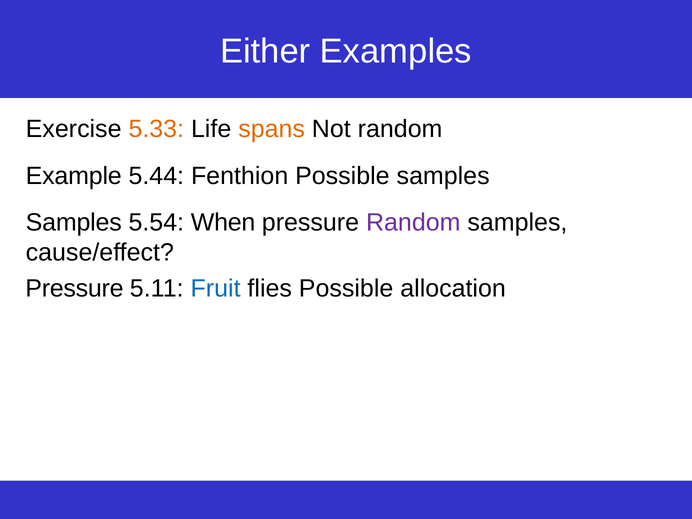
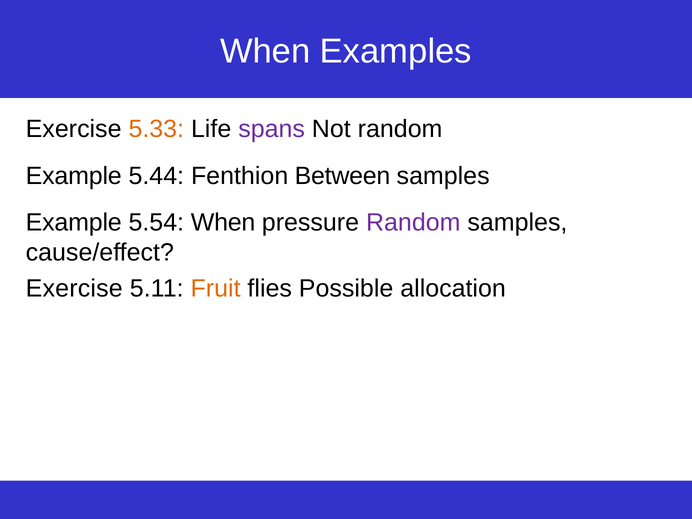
Either at (265, 51): Either -> When
spans colour: orange -> purple
Fenthion Possible: Possible -> Between
Samples at (74, 223): Samples -> Example
Pressure at (74, 288): Pressure -> Exercise
Fruit colour: blue -> orange
